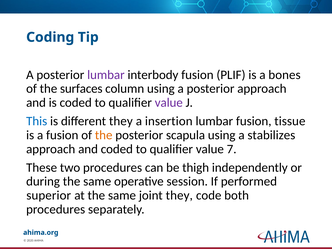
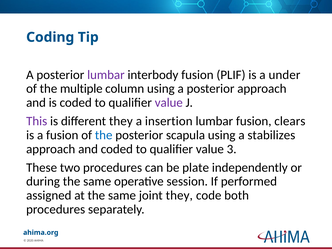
bones: bones -> under
surfaces: surfaces -> multiple
This colour: blue -> purple
tissue: tissue -> clears
the at (104, 135) colour: orange -> blue
7: 7 -> 3
thigh: thigh -> plate
superior: superior -> assigned
